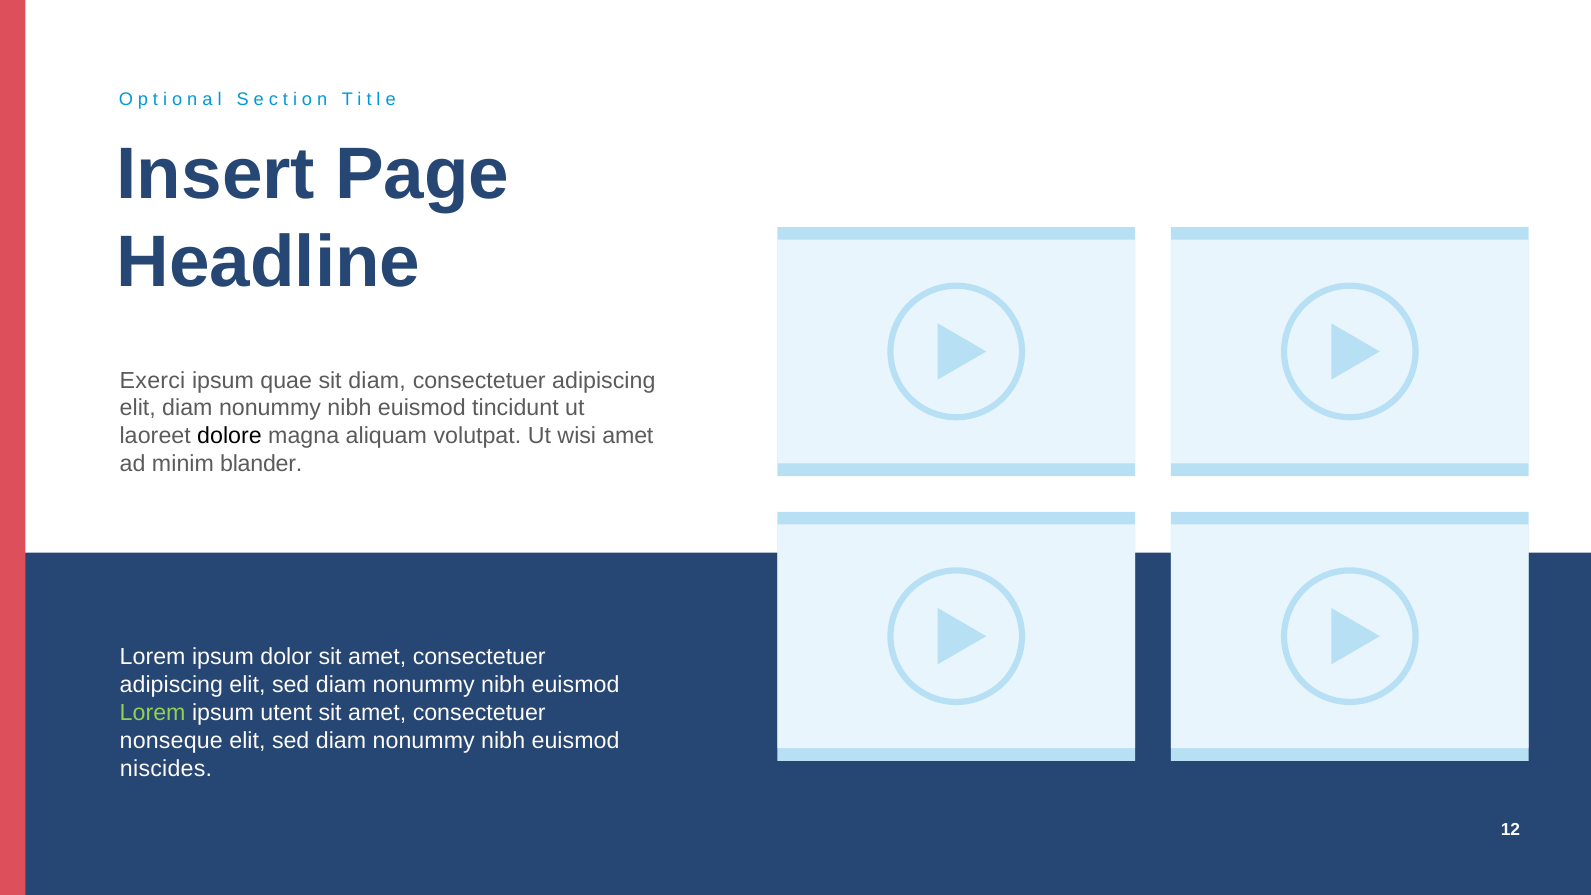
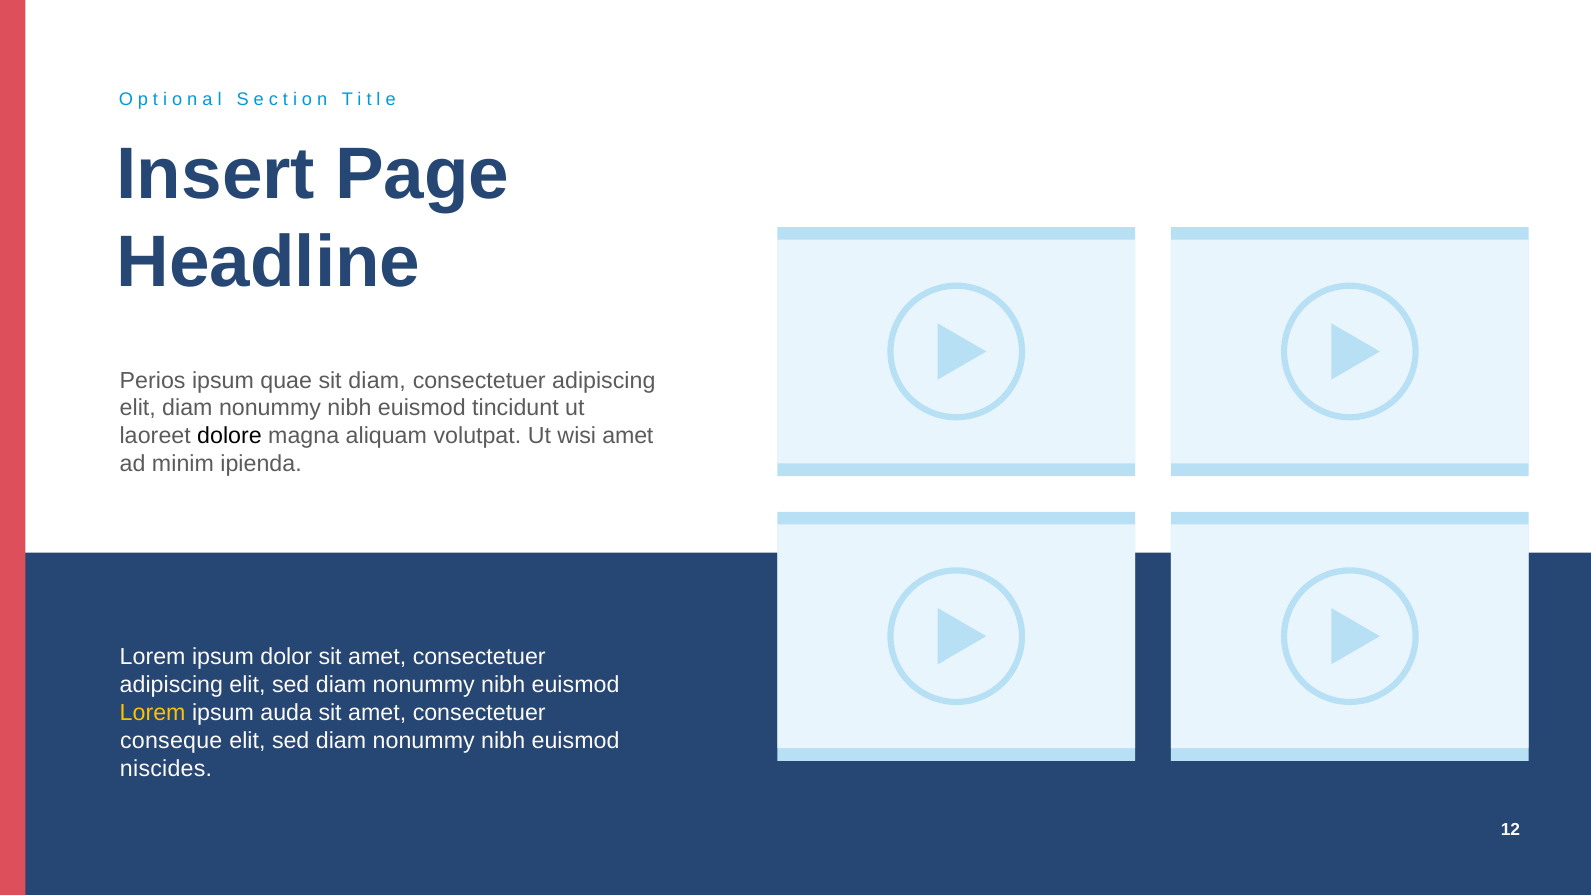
Exerci: Exerci -> Perios
blander: blander -> ipienda
Lorem at (153, 713) colour: light green -> yellow
utent: utent -> auda
nonseque: nonseque -> conseque
